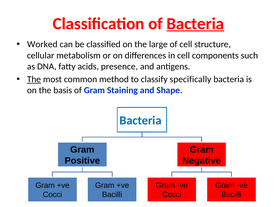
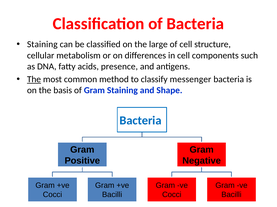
Bacteria at (195, 24) underline: present -> none
Worked at (42, 45): Worked -> Staining
specifically: specifically -> messenger
